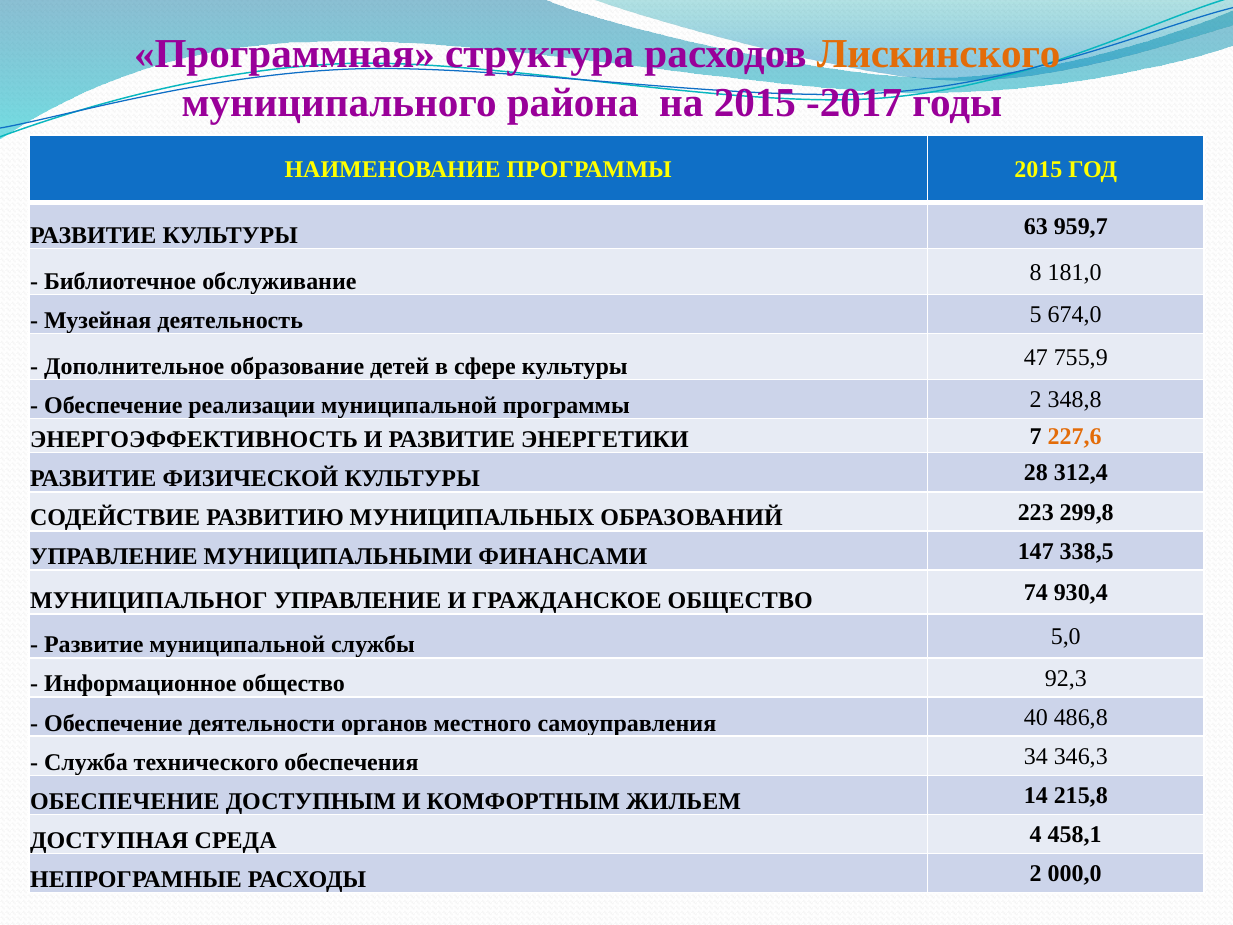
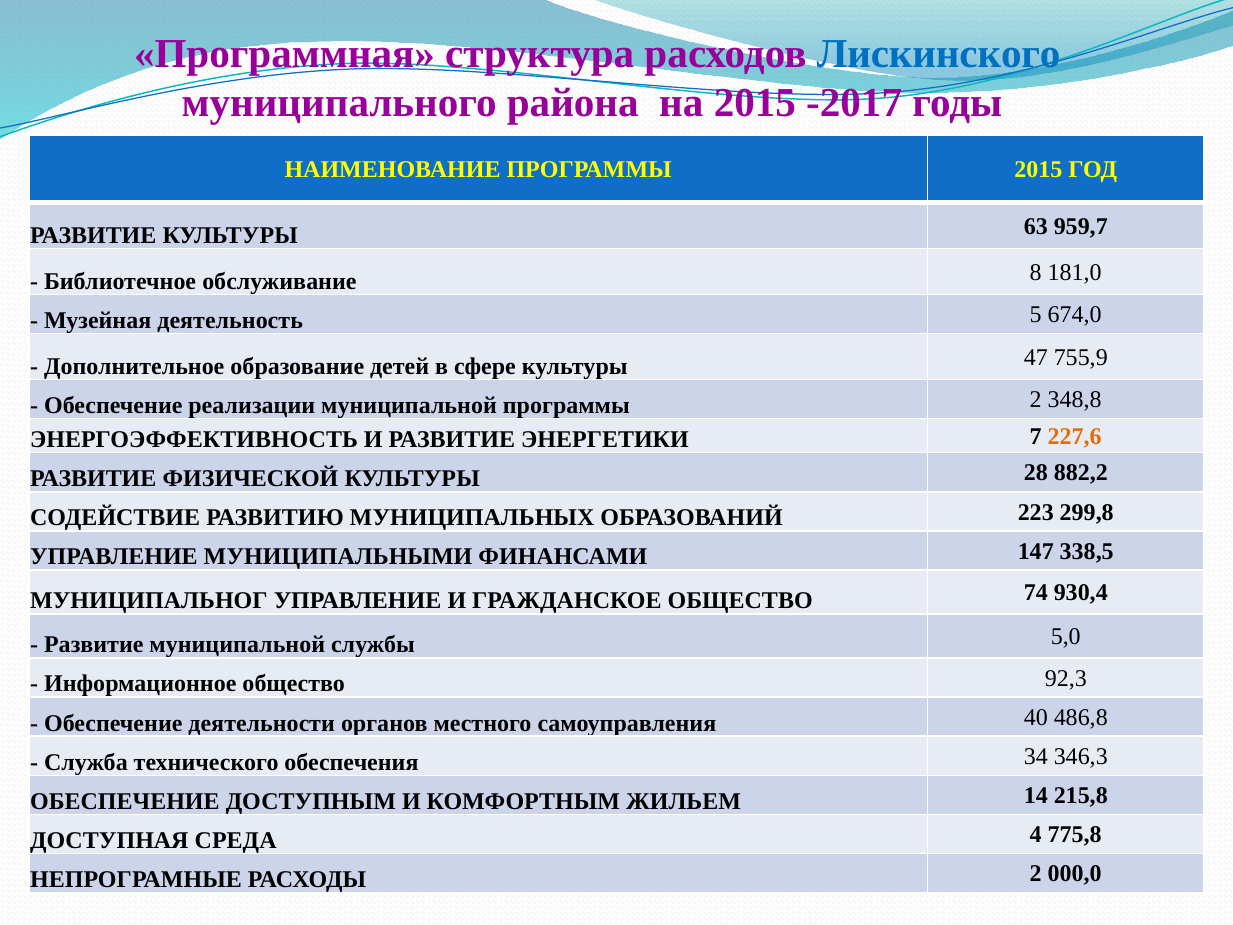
Лискинского colour: orange -> blue
312,4: 312,4 -> 882,2
458,1: 458,1 -> 775,8
